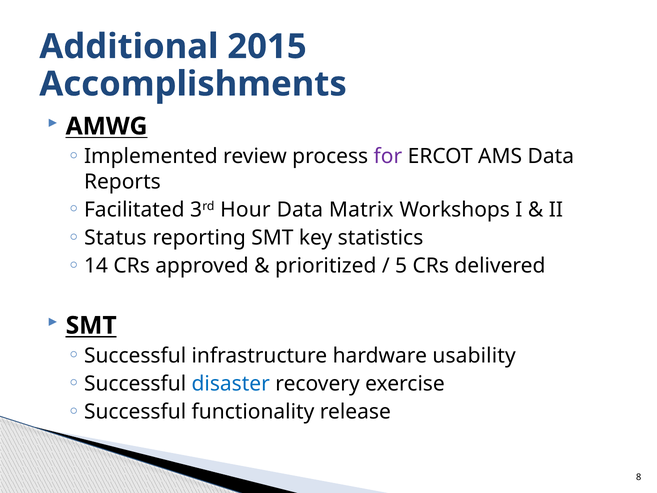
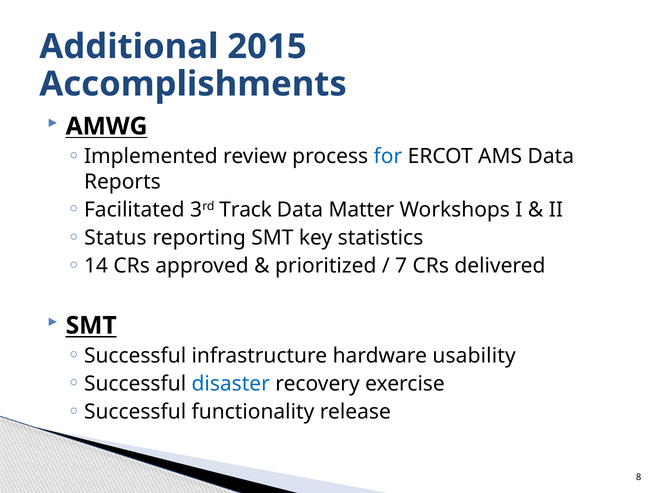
for colour: purple -> blue
Hour: Hour -> Track
Matrix: Matrix -> Matter
5: 5 -> 7
